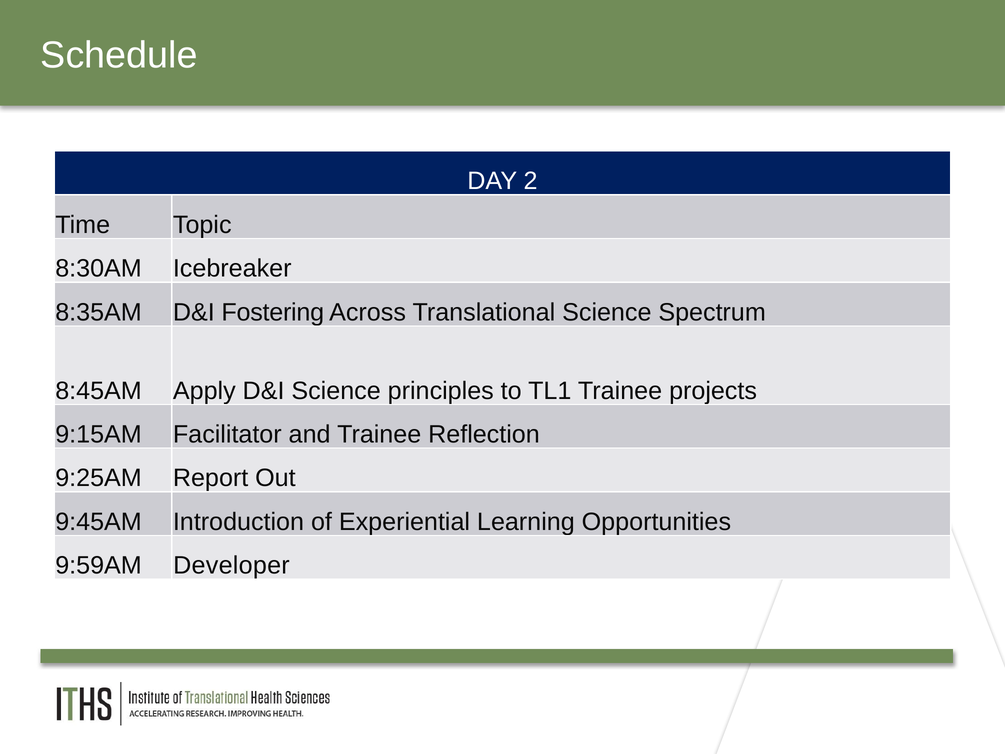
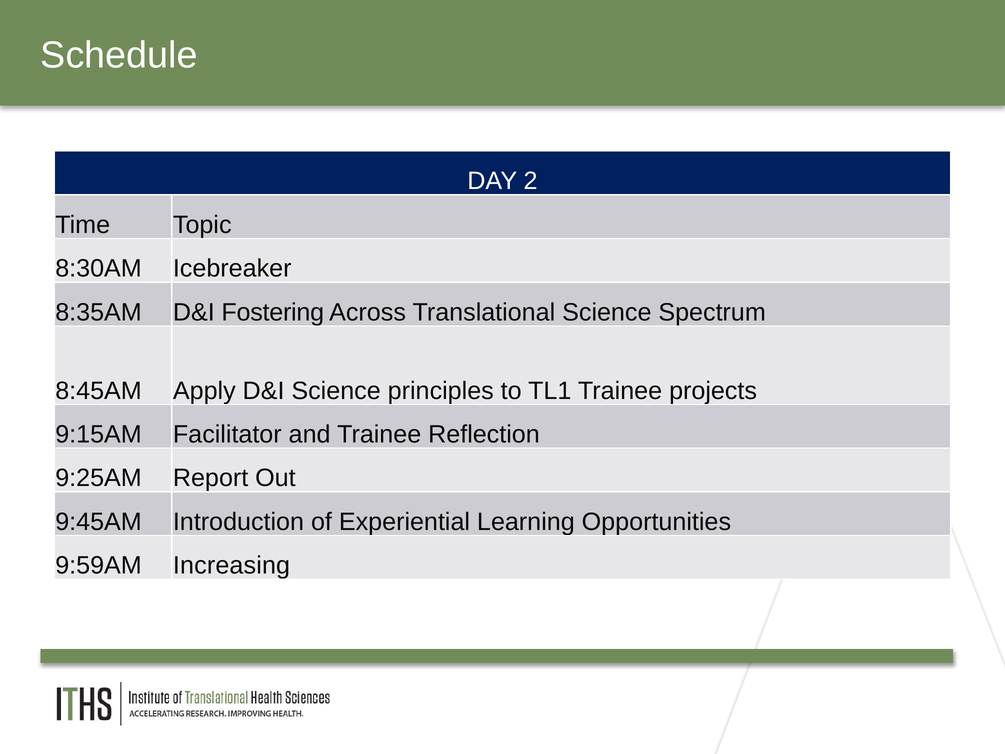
Developer: Developer -> Increasing
